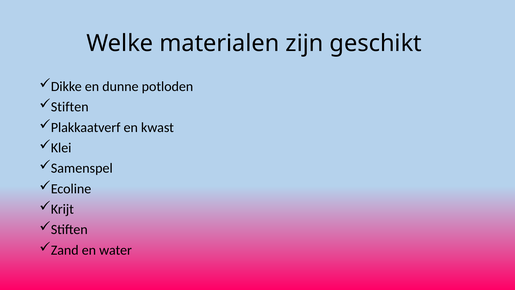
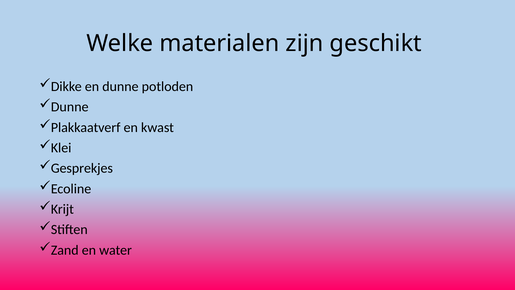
Stiften at (70, 107): Stiften -> Dunne
Samenspel: Samenspel -> Gesprekjes
